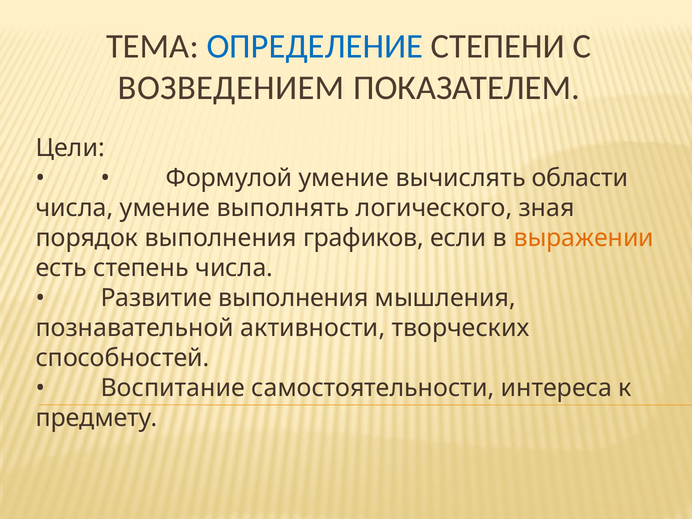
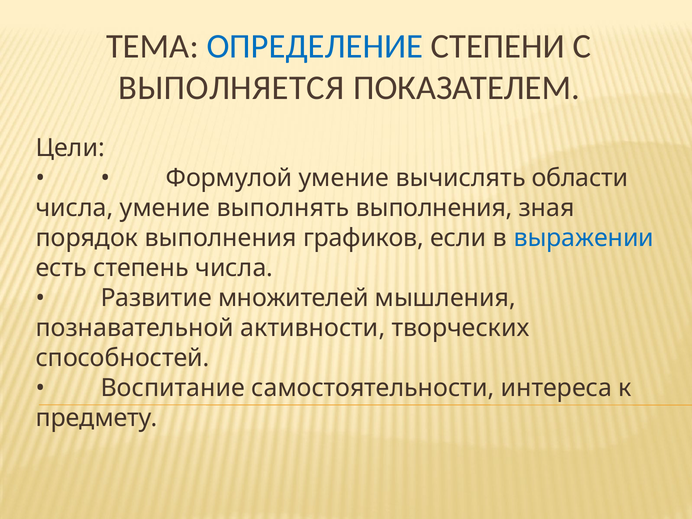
ВОЗВЕДЕНИЕМ: ВОЗВЕДЕНИЕМ -> ВЫПОЛНЯЕТСЯ
выполнять логического: логического -> выполнения
выражении colour: orange -> blue
Развитие выполнения: выполнения -> множителей
